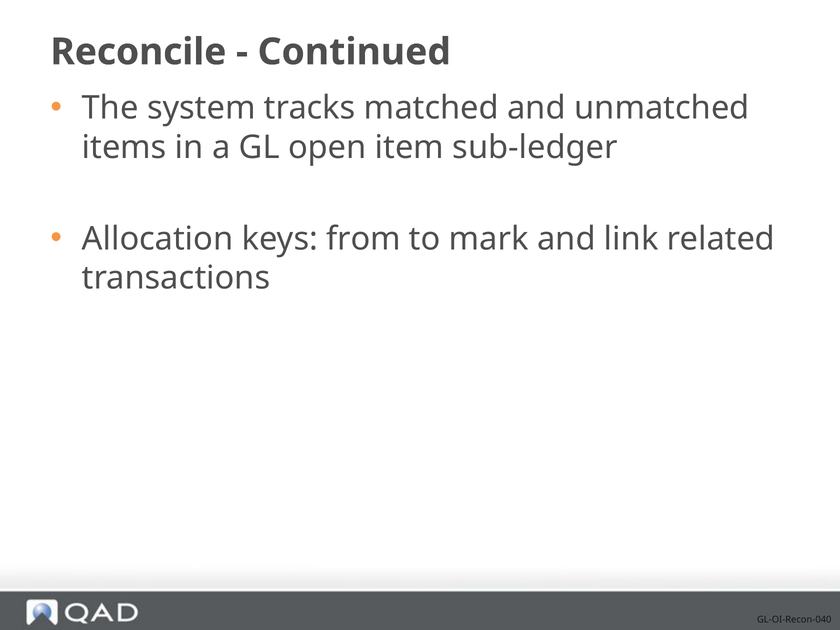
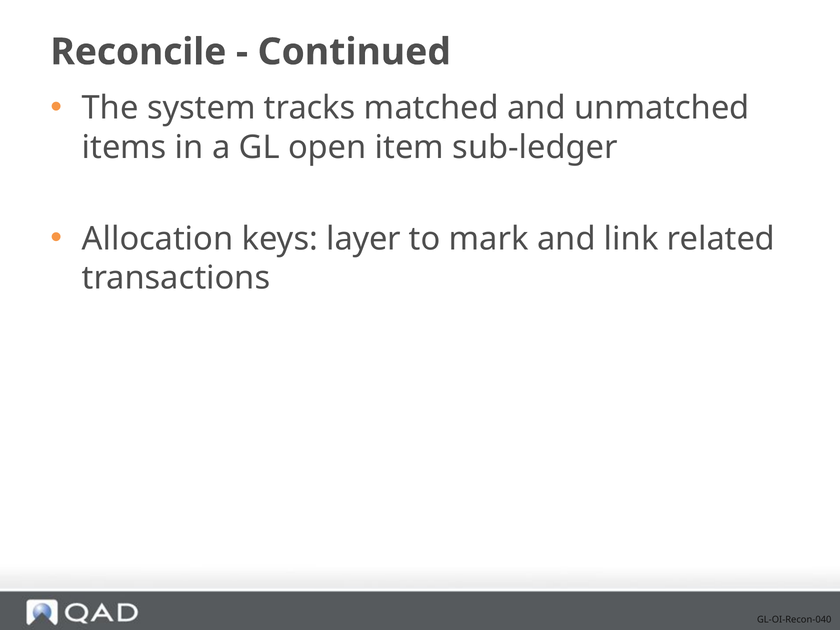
from: from -> layer
